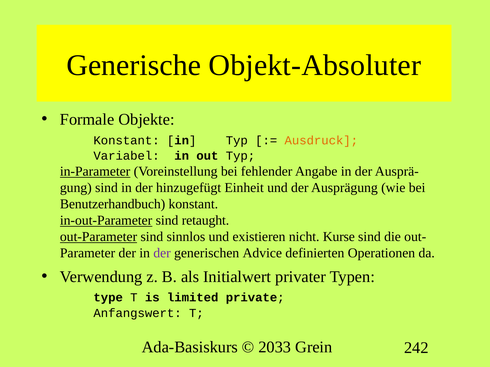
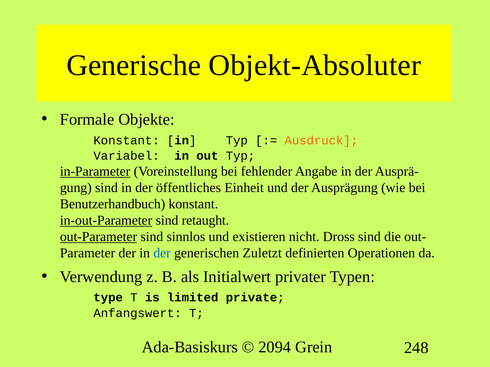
hinzugefügt: hinzugefügt -> öffentliches
Kurse: Kurse -> Dross
der at (162, 253) colour: purple -> blue
Advice: Advice -> Zuletzt
2033: 2033 -> 2094
242: 242 -> 248
